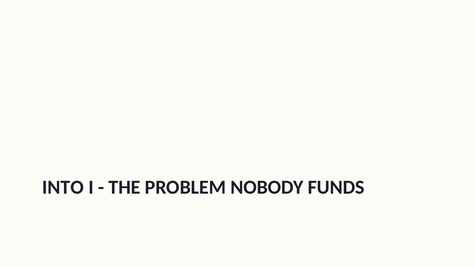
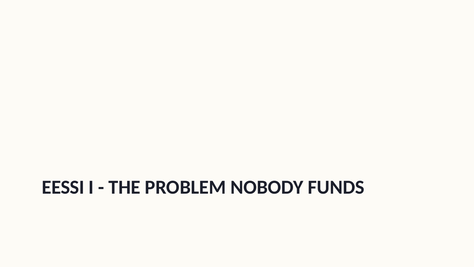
INTO: INTO -> EESSI
